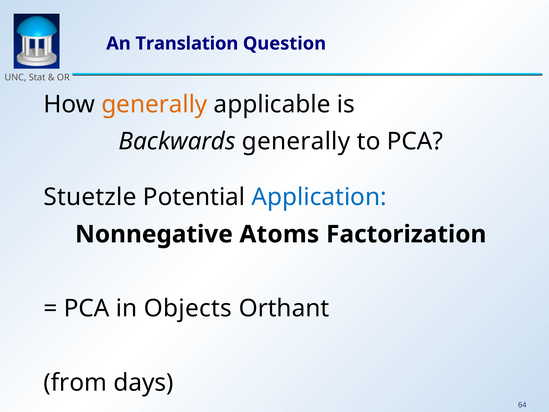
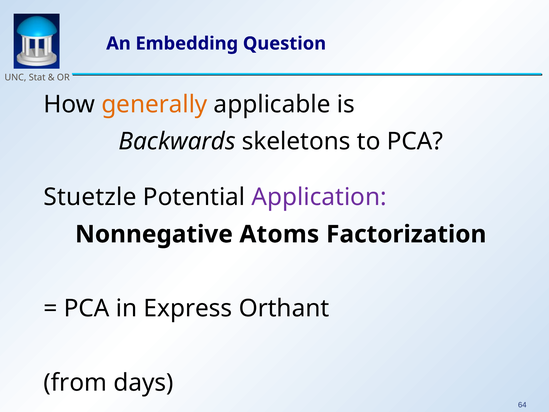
Translation: Translation -> Embedding
Backwards generally: generally -> skeletons
Application colour: blue -> purple
Objects: Objects -> Express
